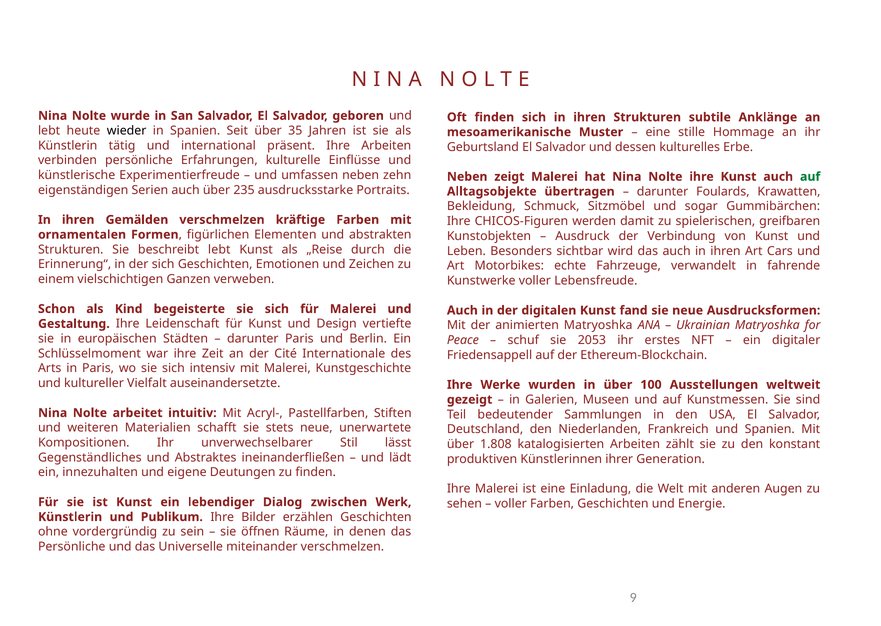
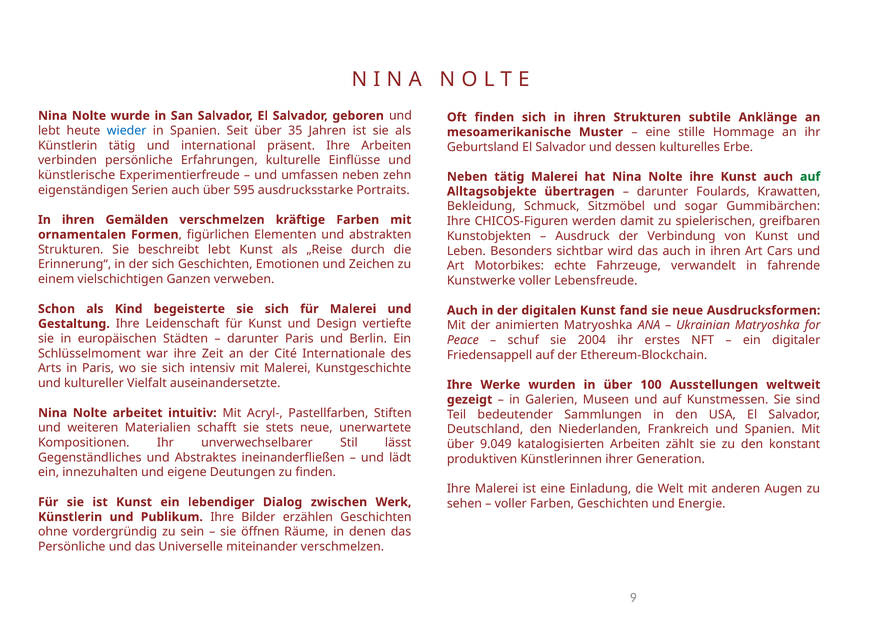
wieder colour: black -> blue
Neben zeigt: zeigt -> tätig
235: 235 -> 595
2053: 2053 -> 2004
1.808: 1.808 -> 9.049
